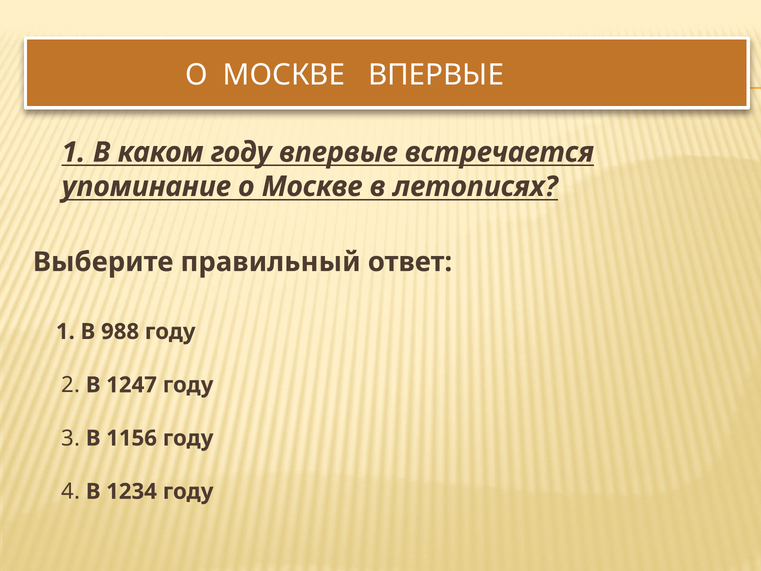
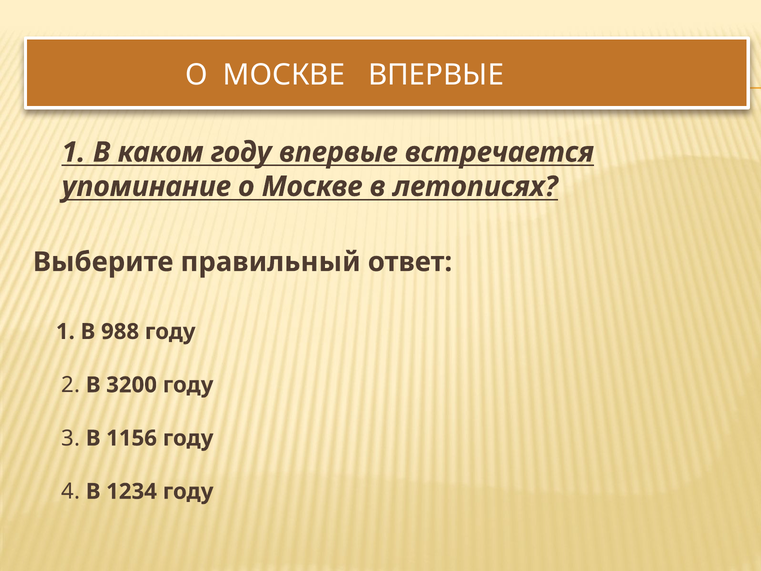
1247: 1247 -> 3200
